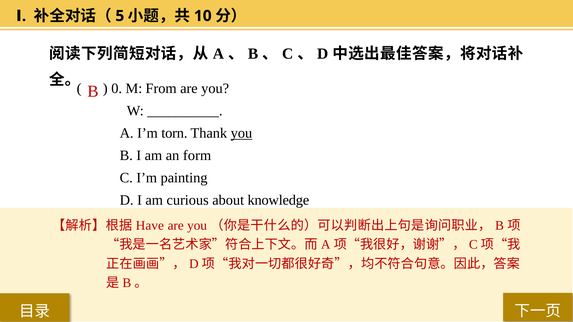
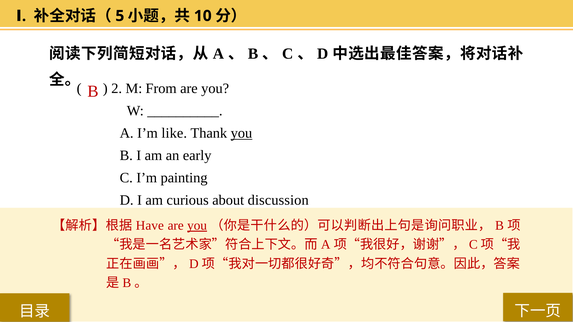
0: 0 -> 2
torn: torn -> like
form: form -> early
knowledge: knowledge -> discussion
you at (197, 226) underline: none -> present
